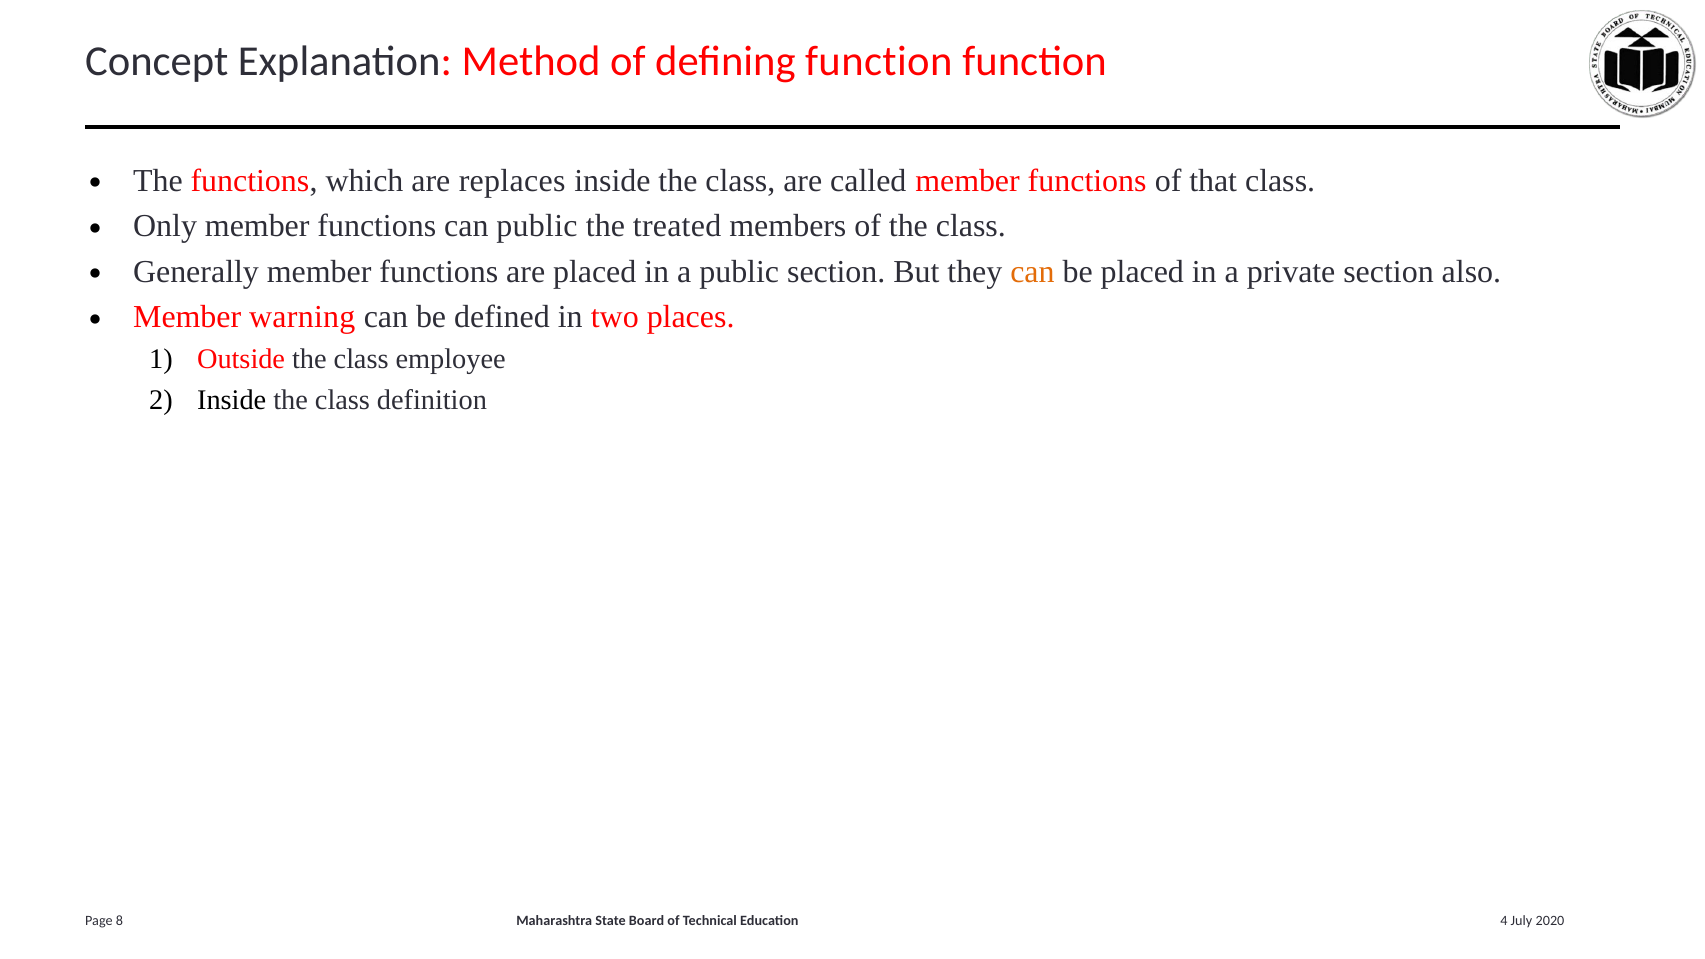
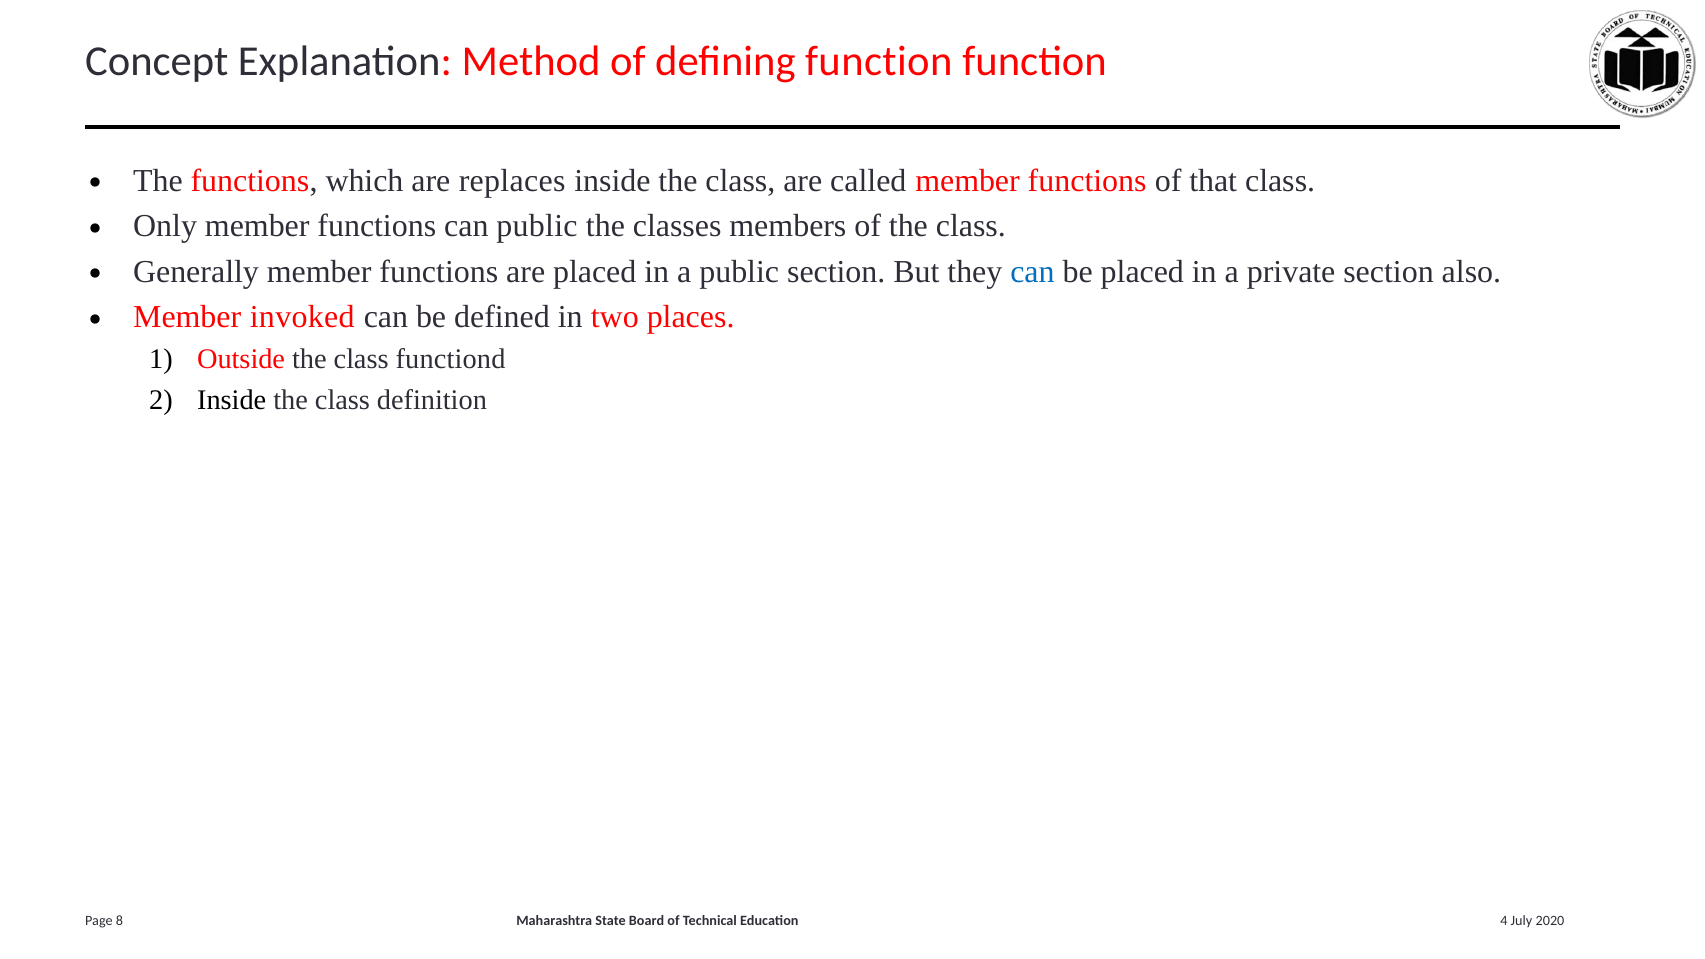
treated: treated -> classes
can at (1032, 271) colour: orange -> blue
warning: warning -> invoked
employee: employee -> functiond
